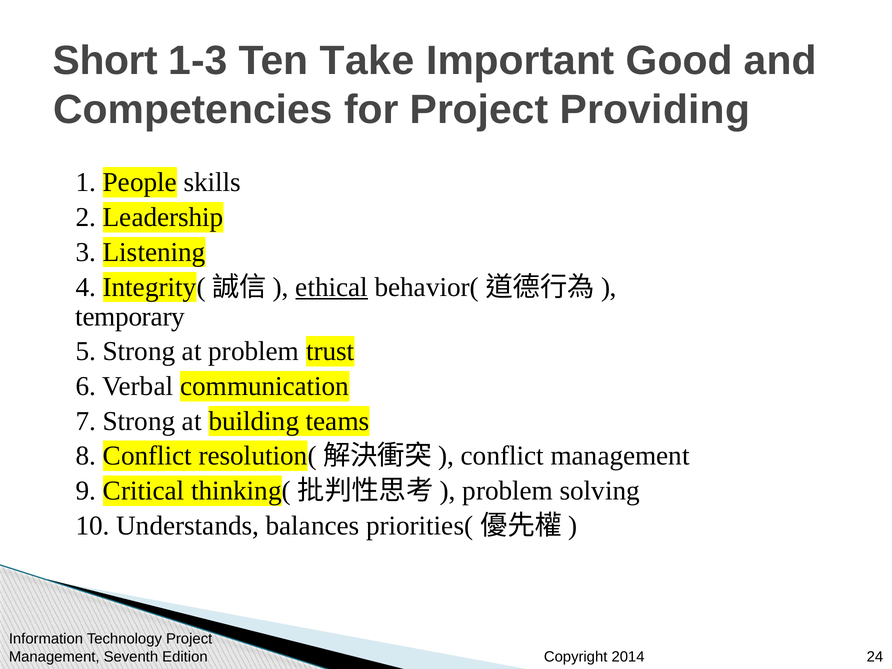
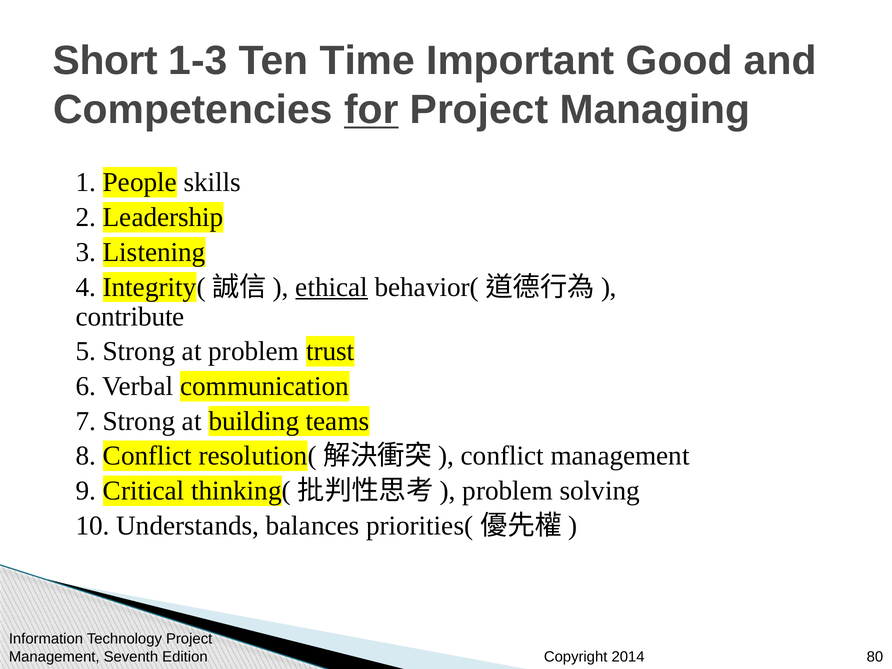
Take: Take -> Time
for underline: none -> present
Providing: Providing -> Managing
temporary: temporary -> contribute
24: 24 -> 80
